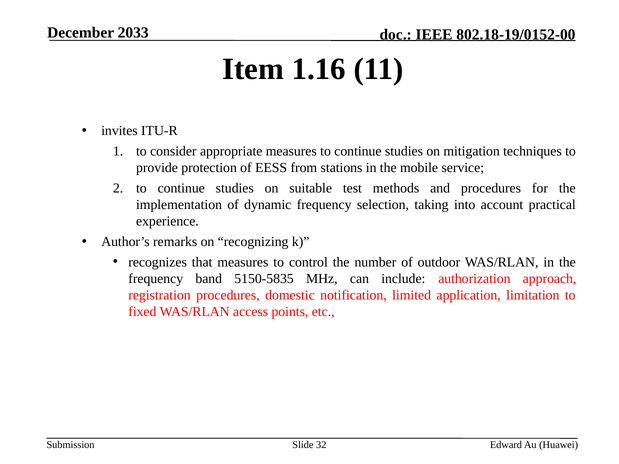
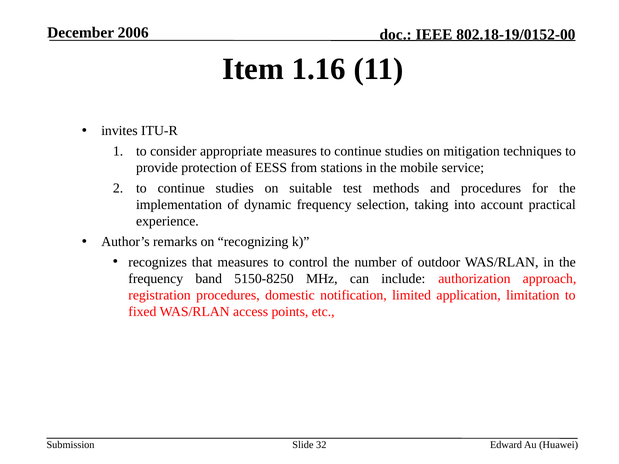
2033: 2033 -> 2006
5150-5835: 5150-5835 -> 5150-8250
